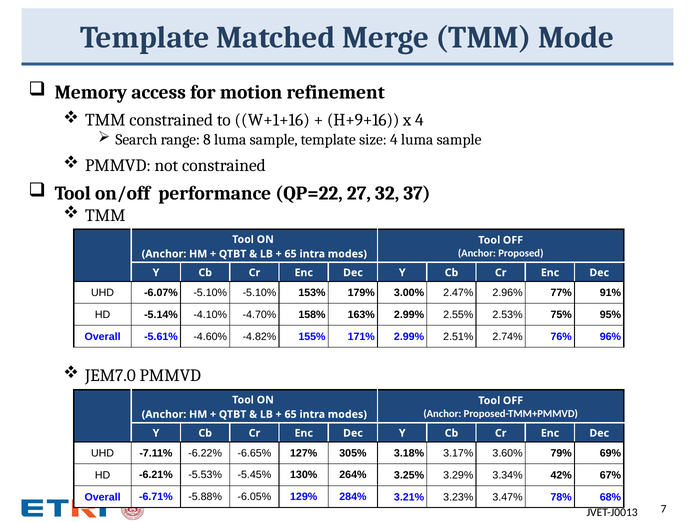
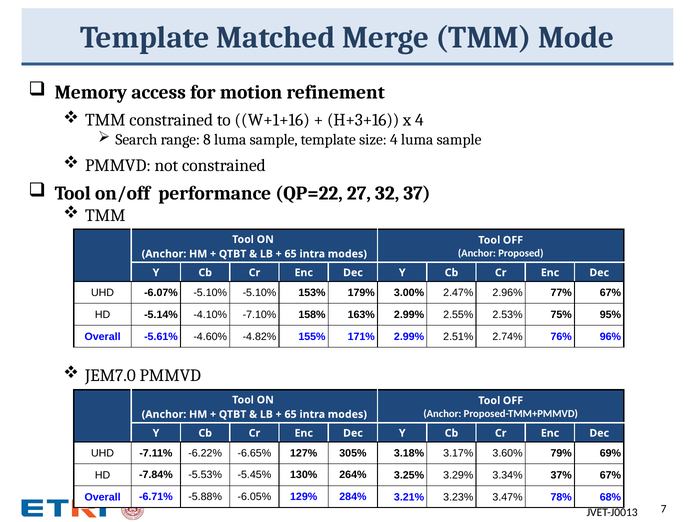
H+9+16: H+9+16 -> H+3+16
77% 91%: 91% -> 67%
-4.70%: -4.70% -> -7.10%
-6.21%: -6.21% -> -7.84%
42%: 42% -> 37%
